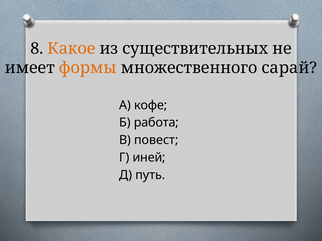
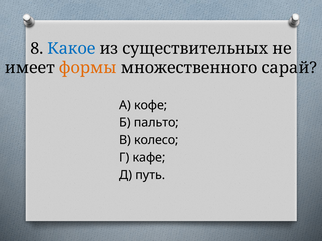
Какое colour: orange -> blue
работа: работа -> пальто
повест: повест -> колесо
иней: иней -> кафе
